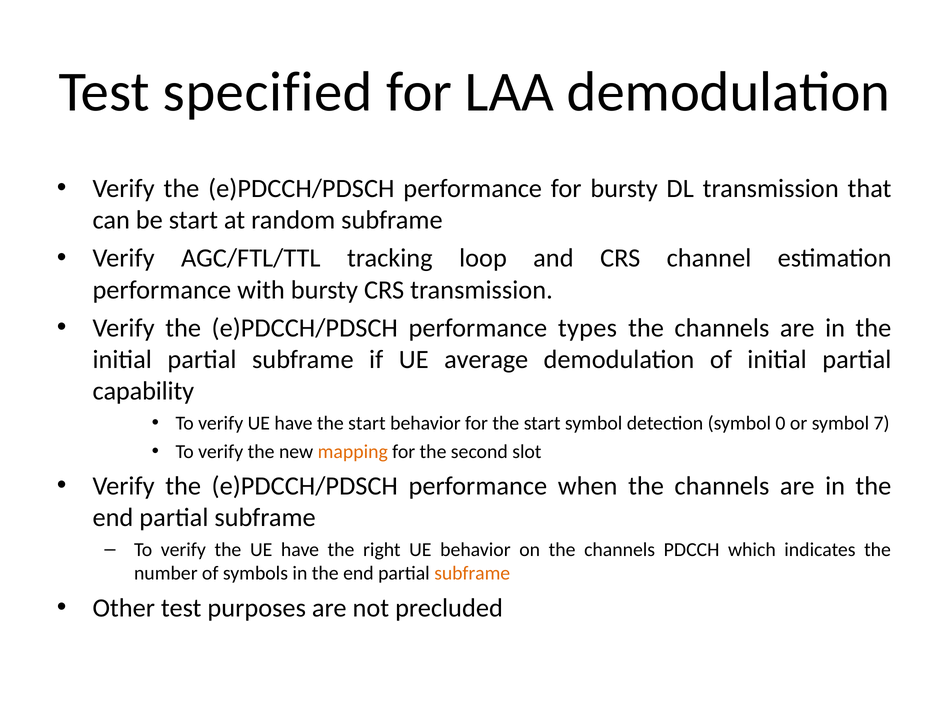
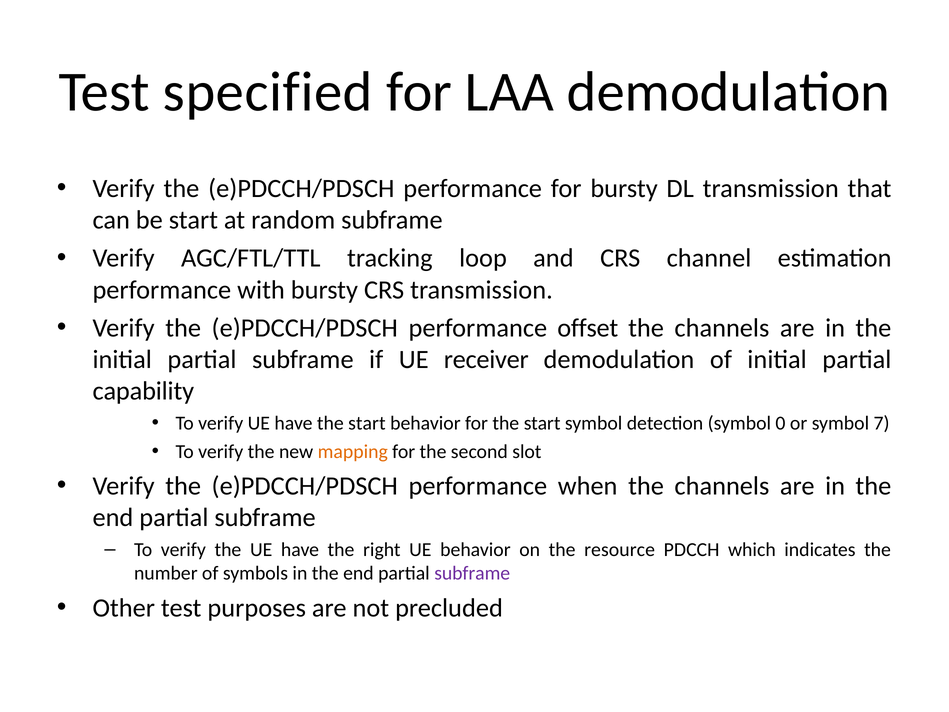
types: types -> offset
average: average -> receiver
on the channels: channels -> resource
subframe at (472, 573) colour: orange -> purple
